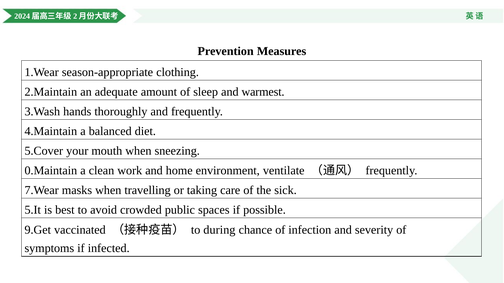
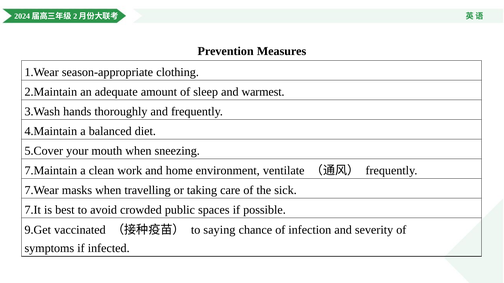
0.Maintain: 0.Maintain -> 7.Maintain
5.It: 5.It -> 7.It
during: during -> saying
